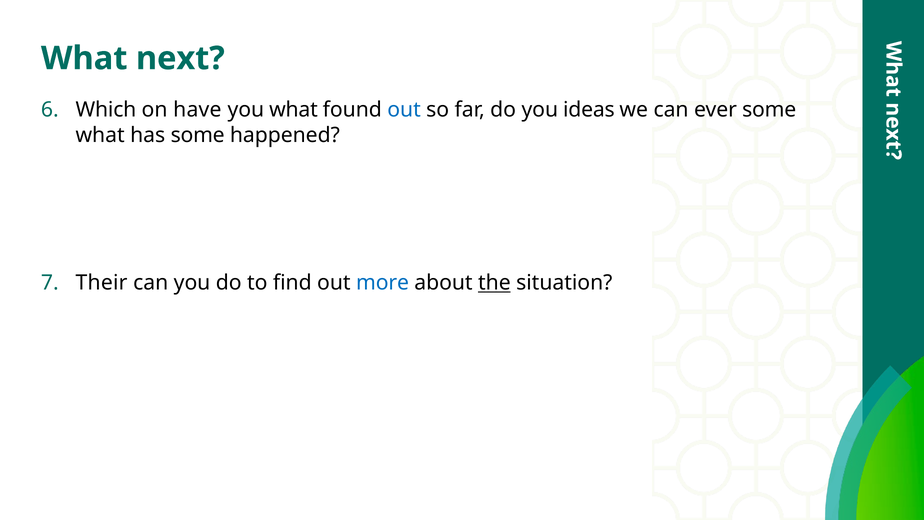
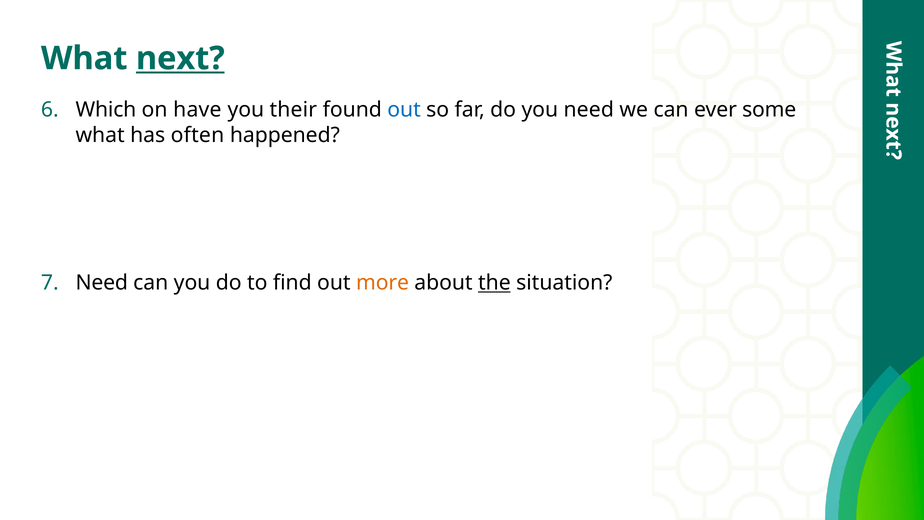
next underline: none -> present
you what: what -> their
you ideas: ideas -> need
has some: some -> often
Their at (102, 283): Their -> Need
more colour: blue -> orange
